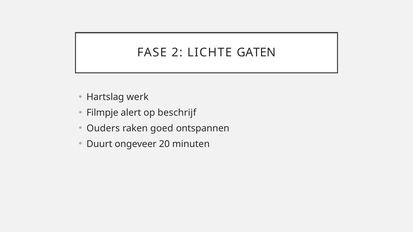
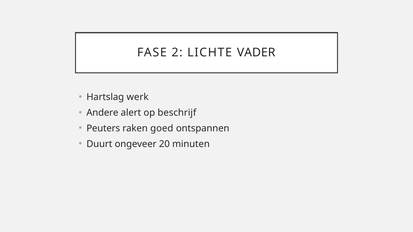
GATEN: GATEN -> VADER
Filmpje: Filmpje -> Andere
Ouders: Ouders -> Peuters
